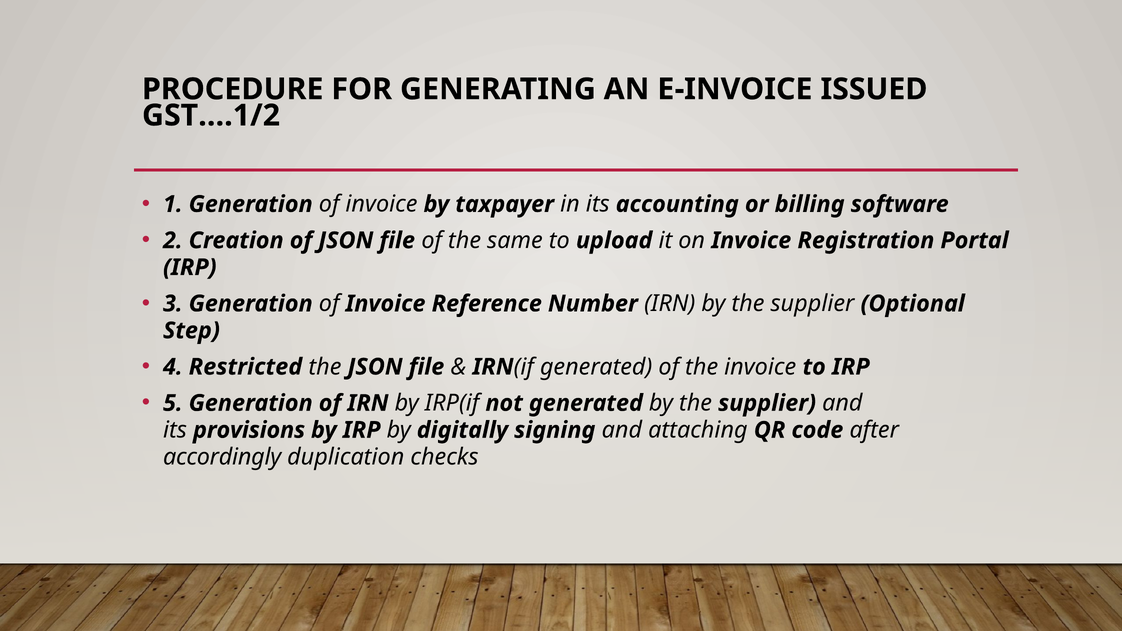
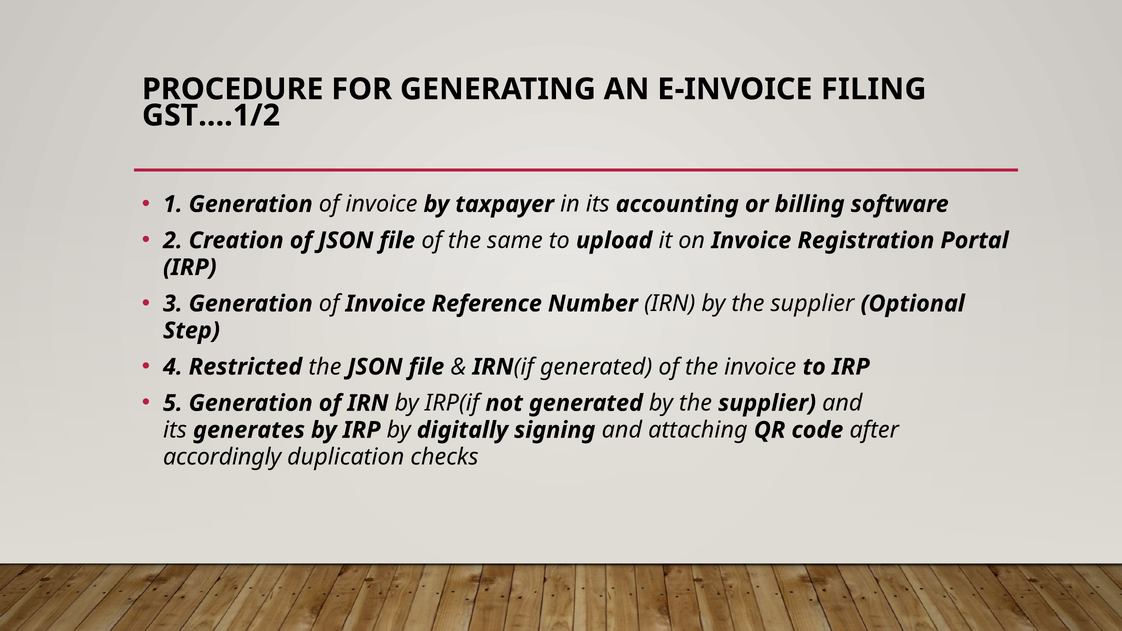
ISSUED: ISSUED -> FILING
provisions: provisions -> generates
